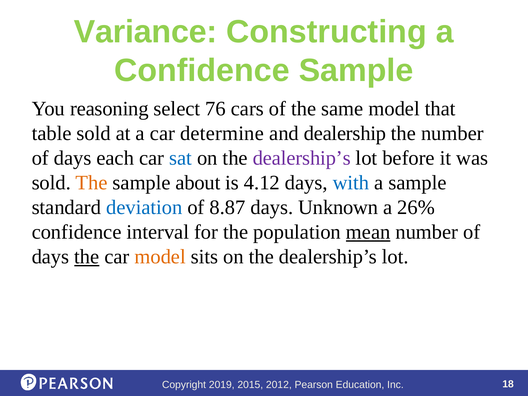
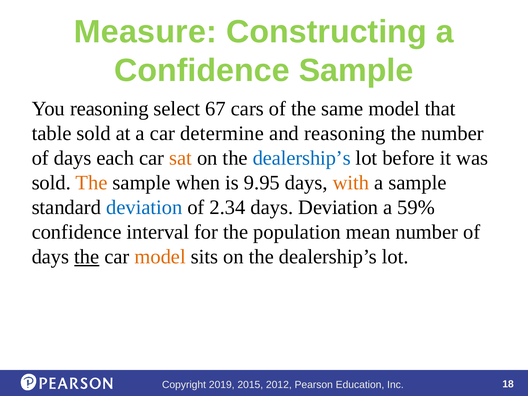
Variance: Variance -> Measure
76: 76 -> 67
and dealership: dealership -> reasoning
sat colour: blue -> orange
dealership’s at (302, 158) colour: purple -> blue
about: about -> when
4.12: 4.12 -> 9.95
with colour: blue -> orange
8.87: 8.87 -> 2.34
days Unknown: Unknown -> Deviation
26%: 26% -> 59%
mean underline: present -> none
